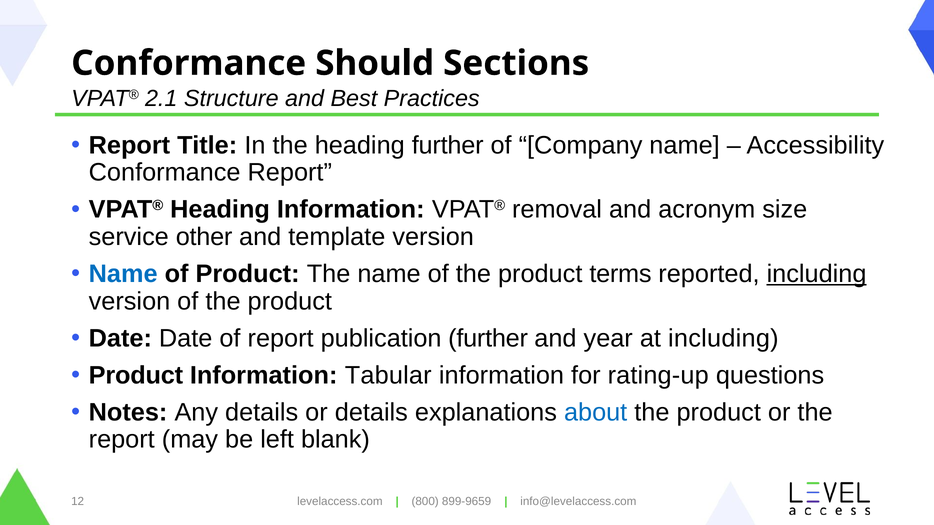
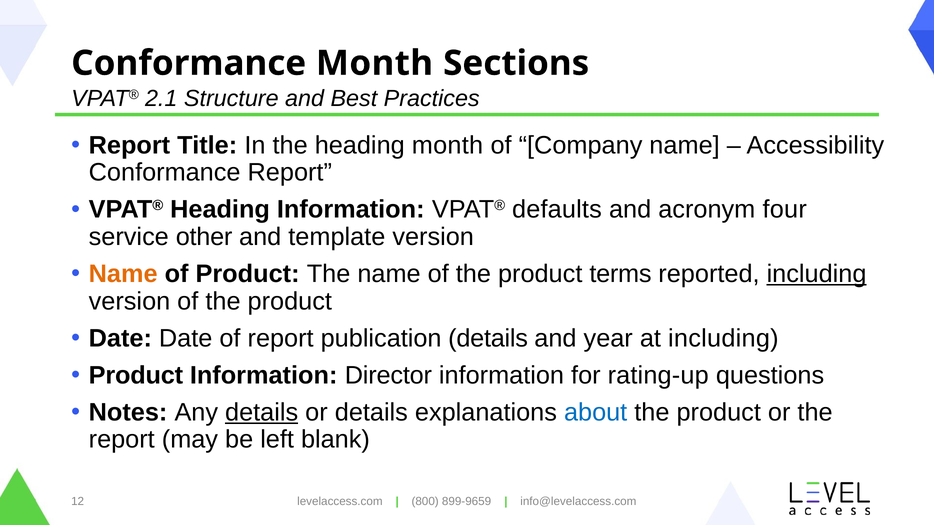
Conformance Should: Should -> Month
heading further: further -> month
removal: removal -> defaults
size: size -> four
Name at (123, 274) colour: blue -> orange
publication further: further -> details
Tabular: Tabular -> Director
details at (262, 413) underline: none -> present
